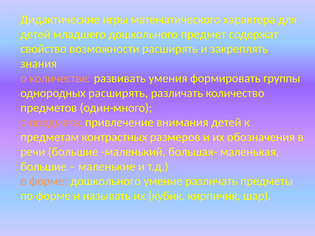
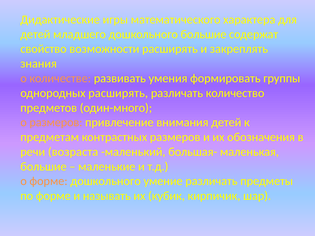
дошкольного предмет: предмет -> большие
о предмета: предмета -> размеров
речи большие: большие -> возраста
